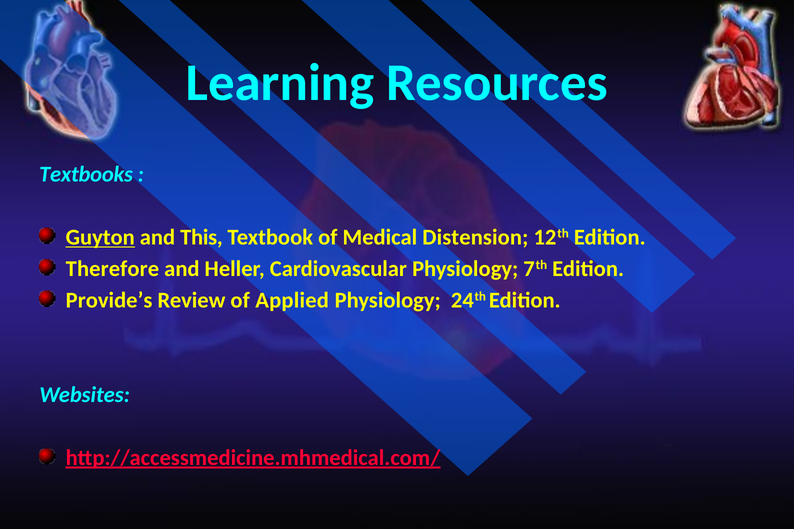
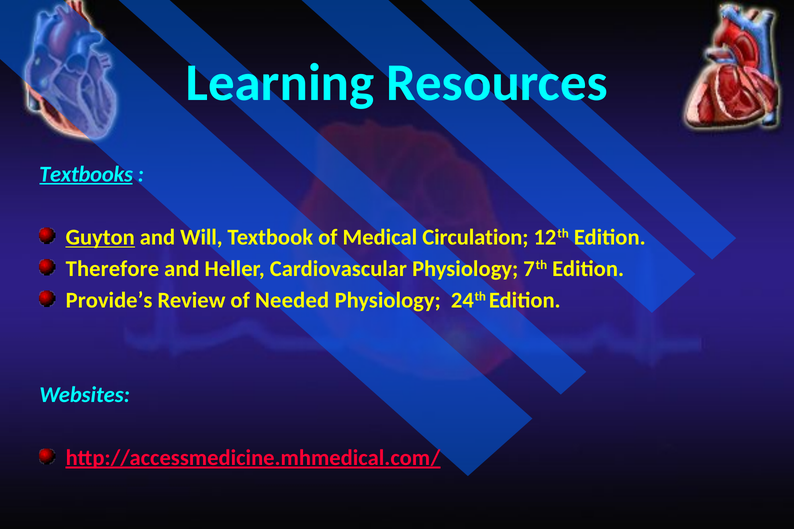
Textbooks underline: none -> present
This: This -> Will
Distension: Distension -> Circulation
Applied: Applied -> Needed
